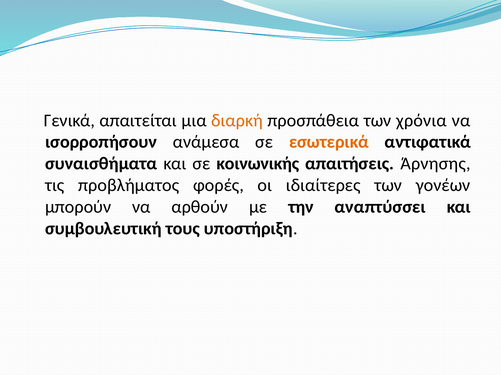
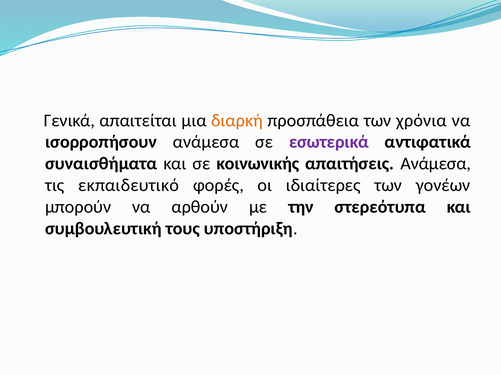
εσωτερικά colour: orange -> purple
απαιτήσεις Άρνησης: Άρνησης -> Ανάμεσα
προβλήματος: προβλήματος -> εκπαιδευτικό
αναπτύσσει: αναπτύσσει -> στερεότυπα
